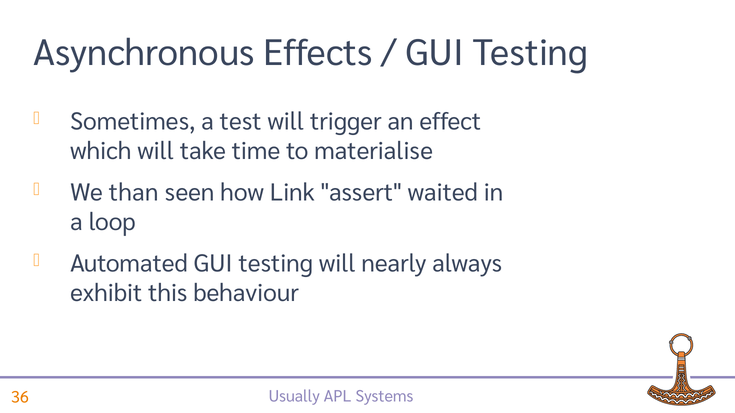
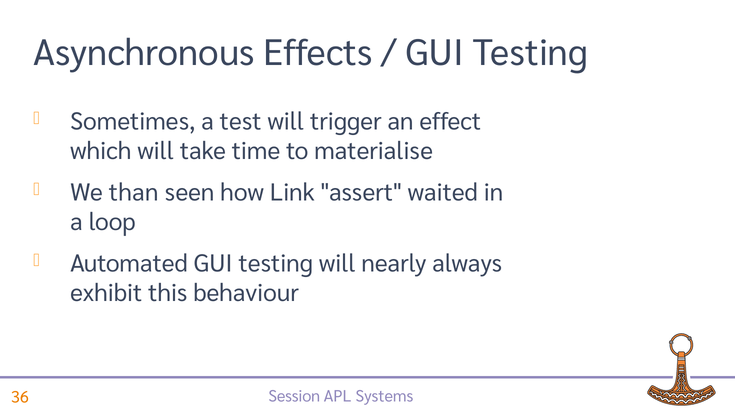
Usually: Usually -> Session
